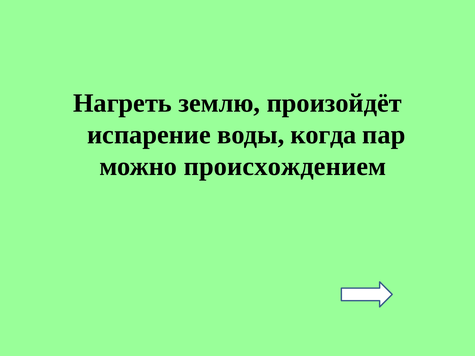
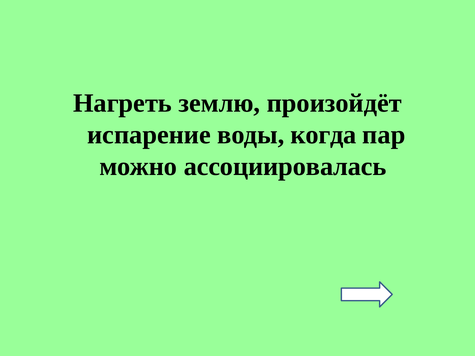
происхождением: происхождением -> ассоциировалась
